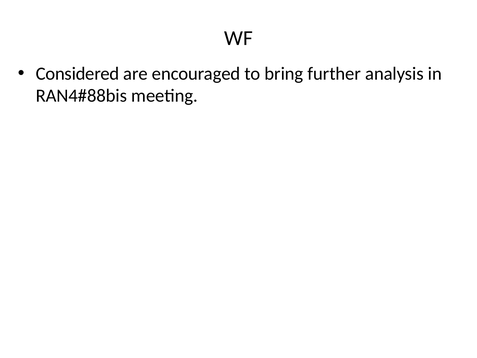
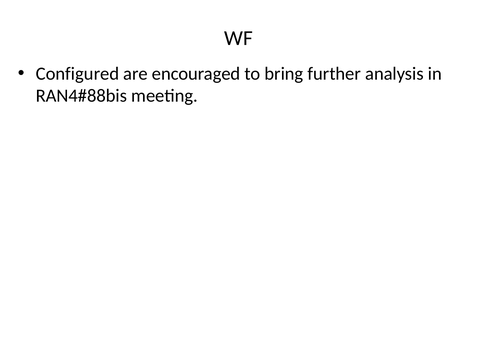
Considered: Considered -> Configured
